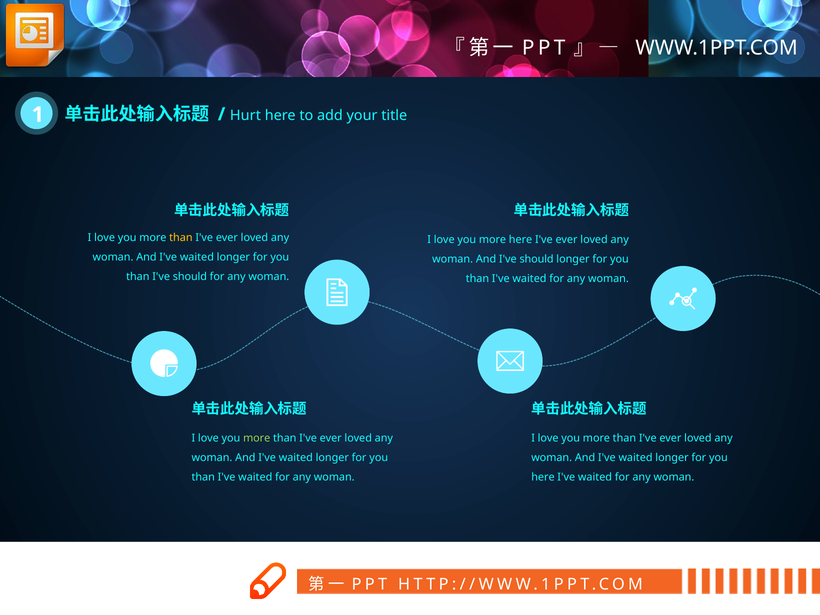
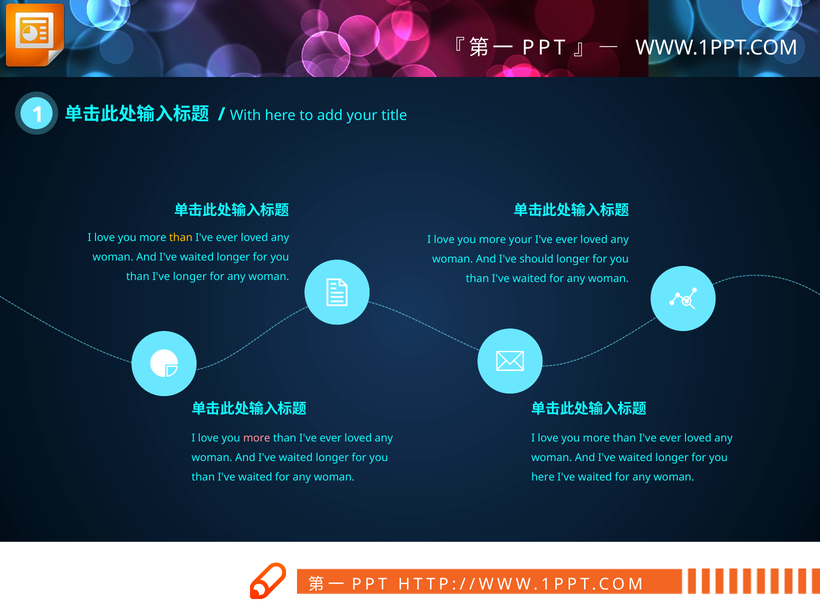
Hurt: Hurt -> With
more here: here -> your
than I've should: should -> longer
more at (257, 438) colour: light green -> pink
